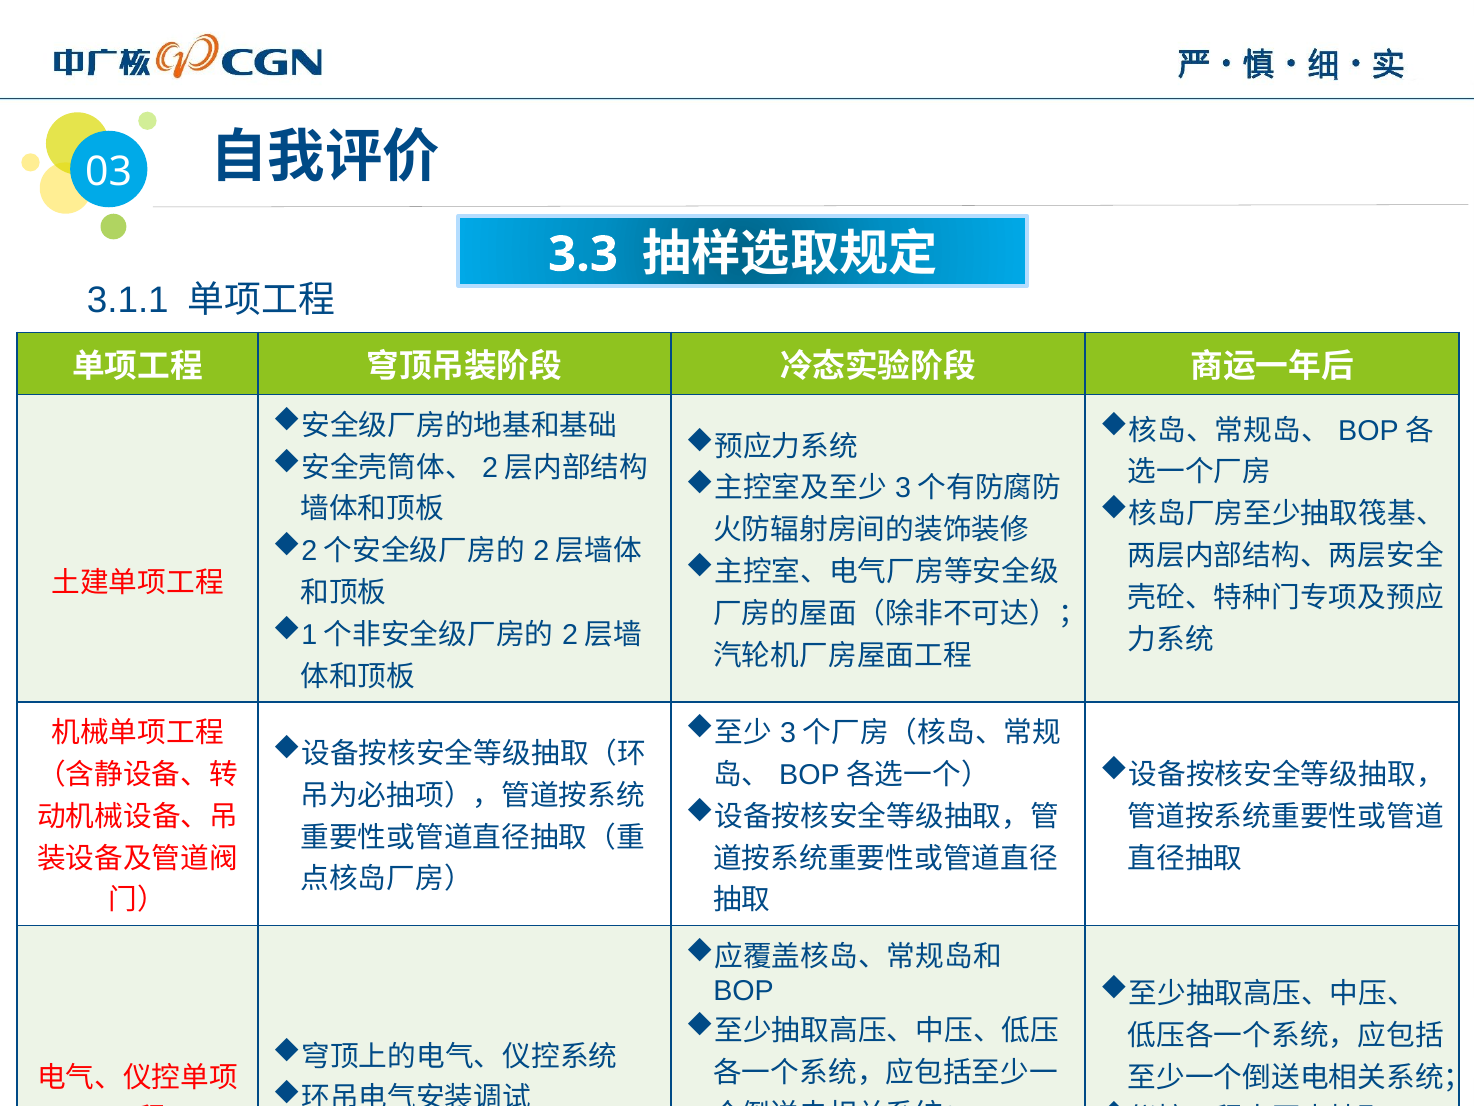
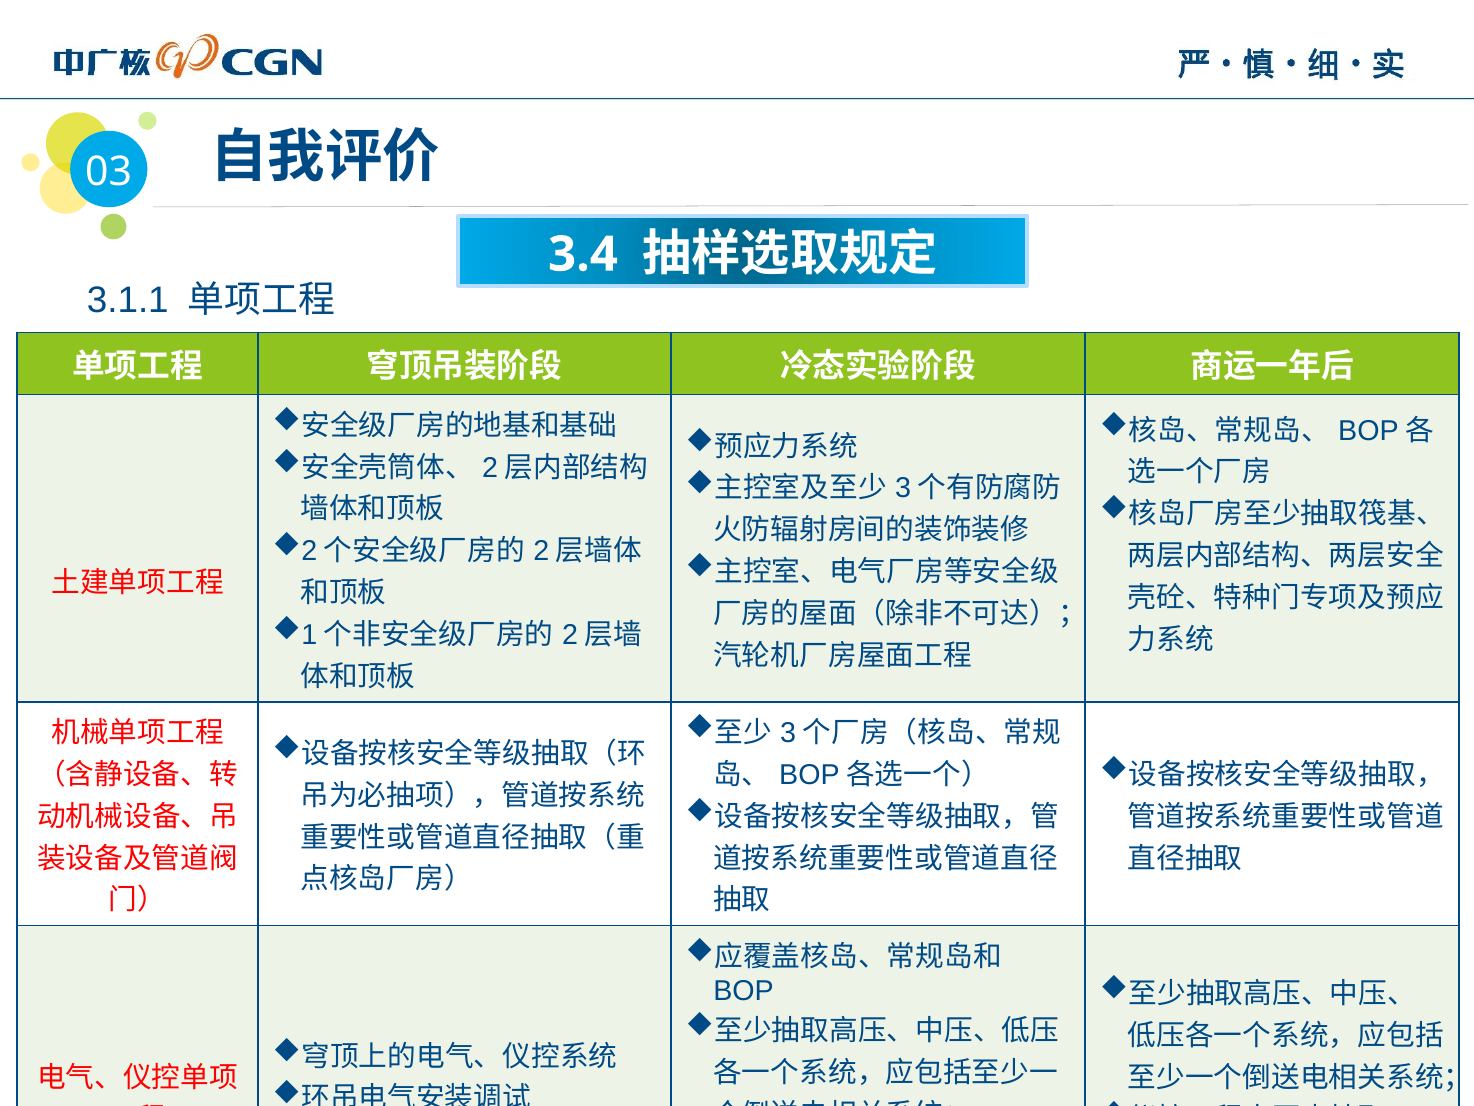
3.3: 3.3 -> 3.4
